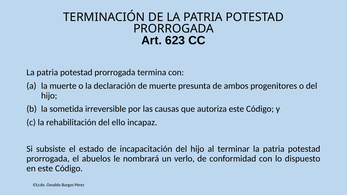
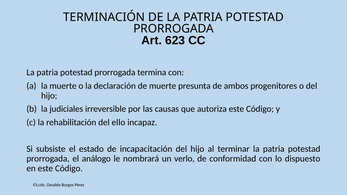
sometida: sometida -> judiciales
abuelos: abuelos -> análogo
